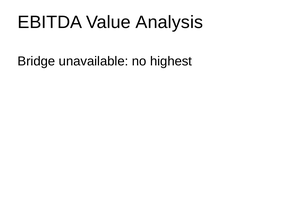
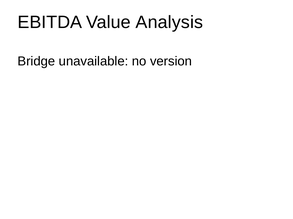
highest: highest -> version
